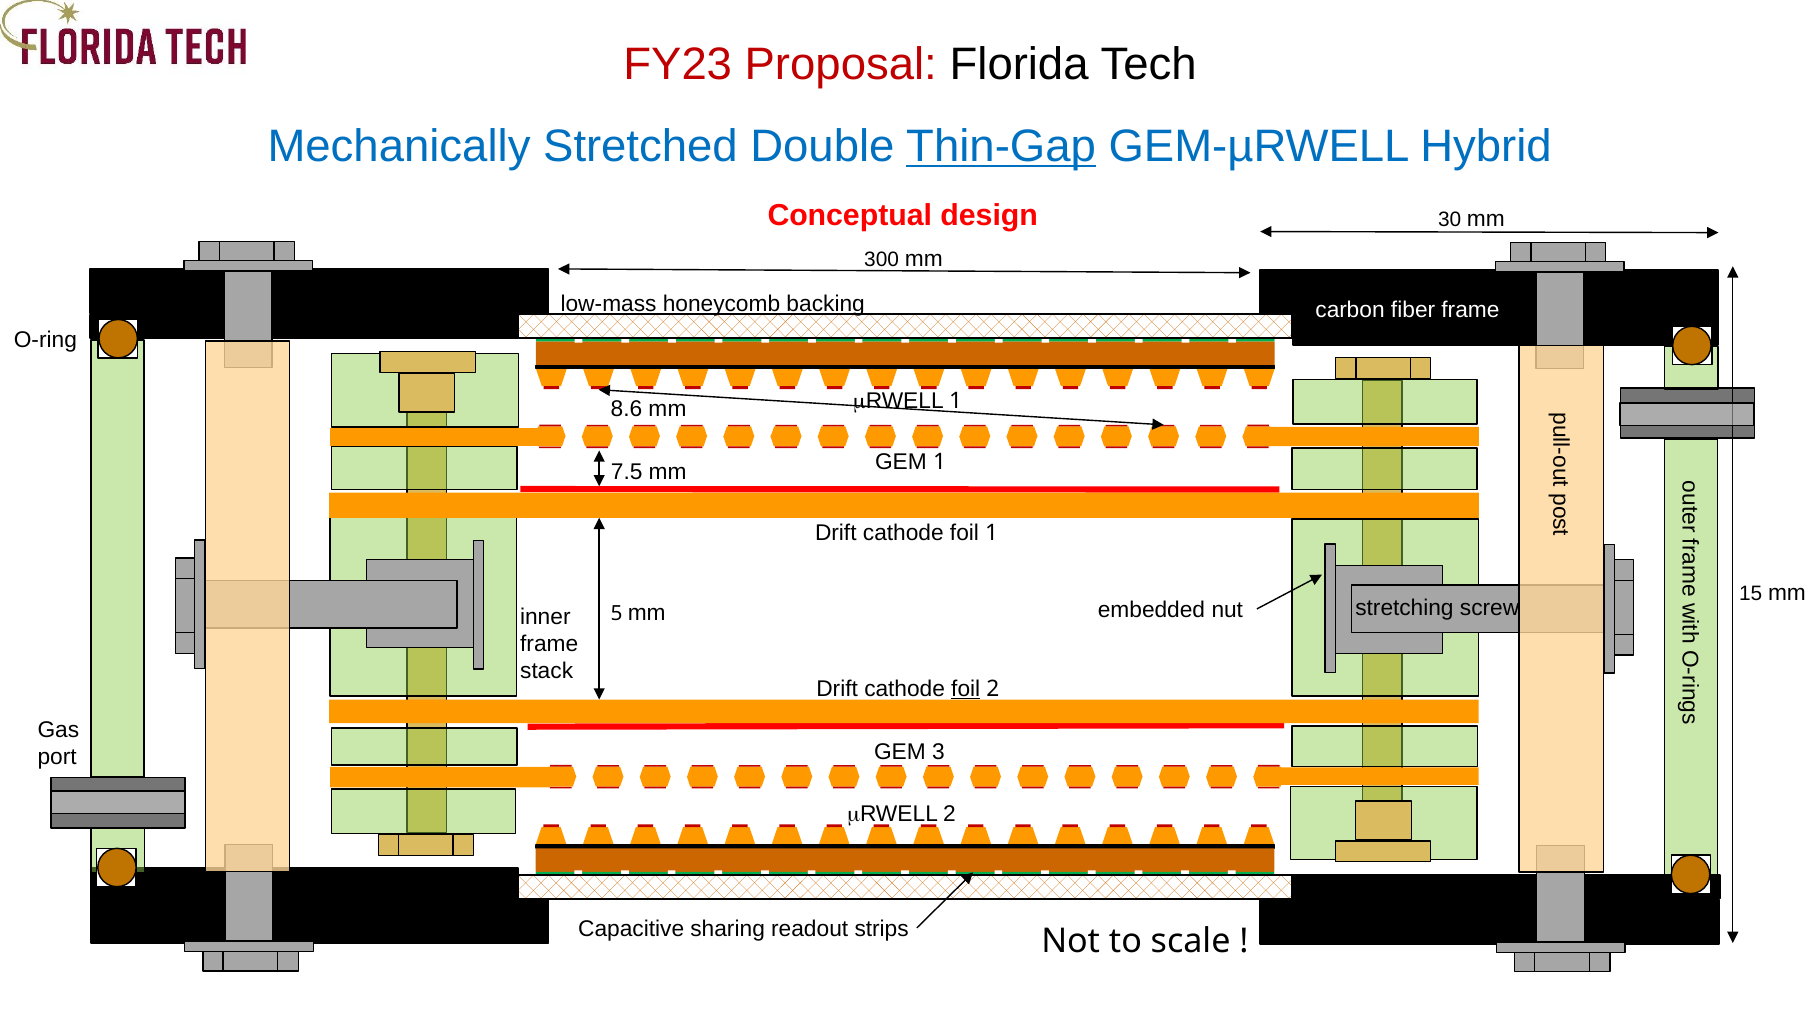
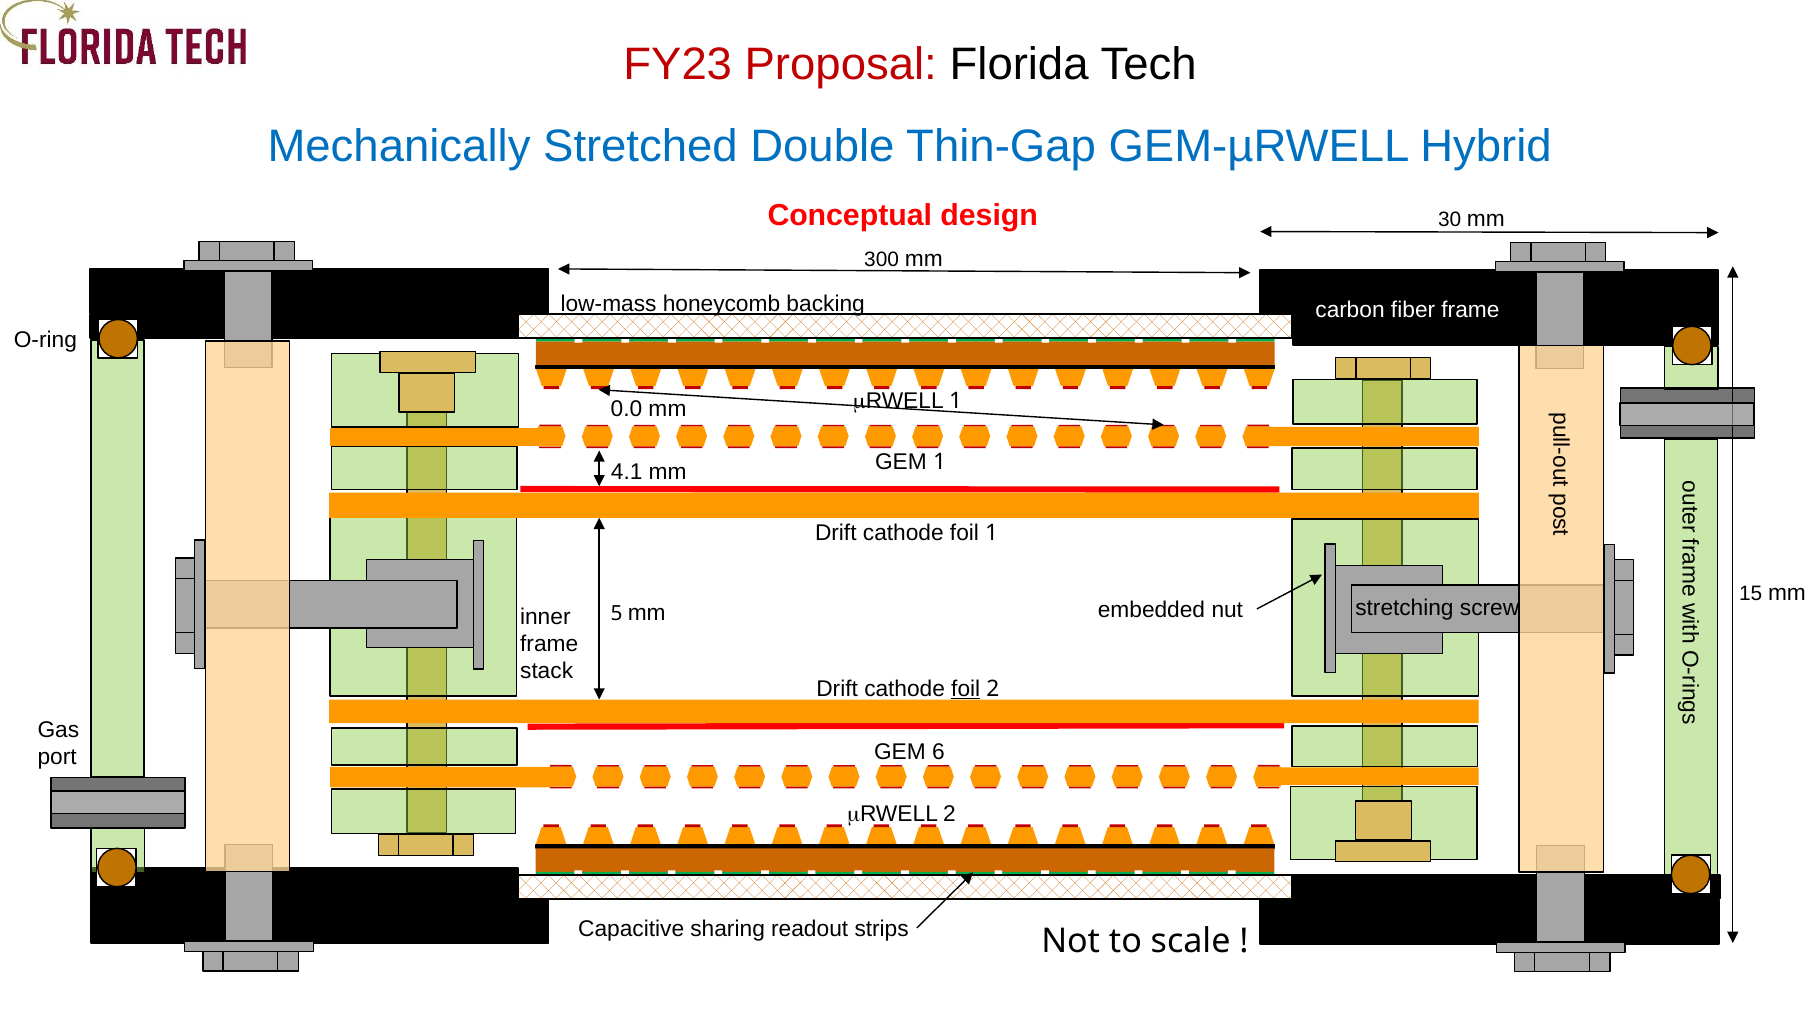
Thin-Gap underline: present -> none
8.6: 8.6 -> 0.0
7.5: 7.5 -> 4.1
3: 3 -> 6
